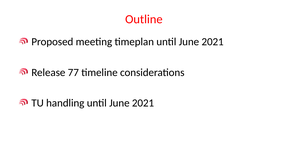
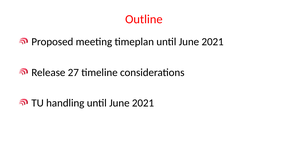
77: 77 -> 27
